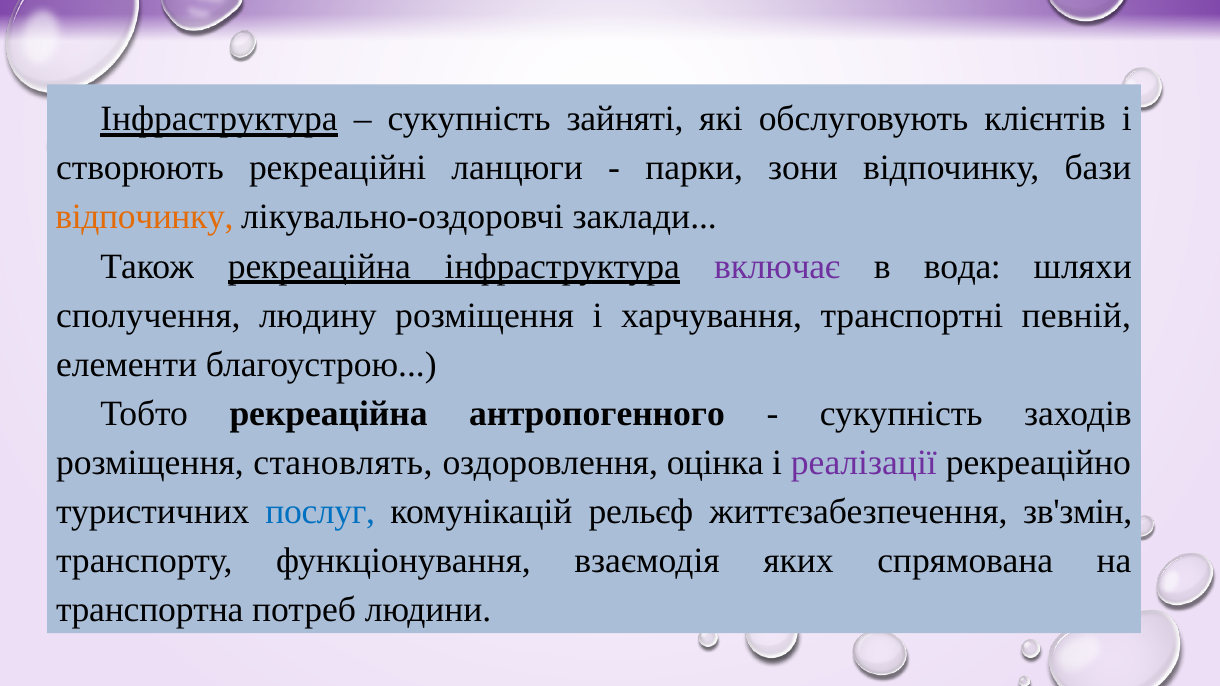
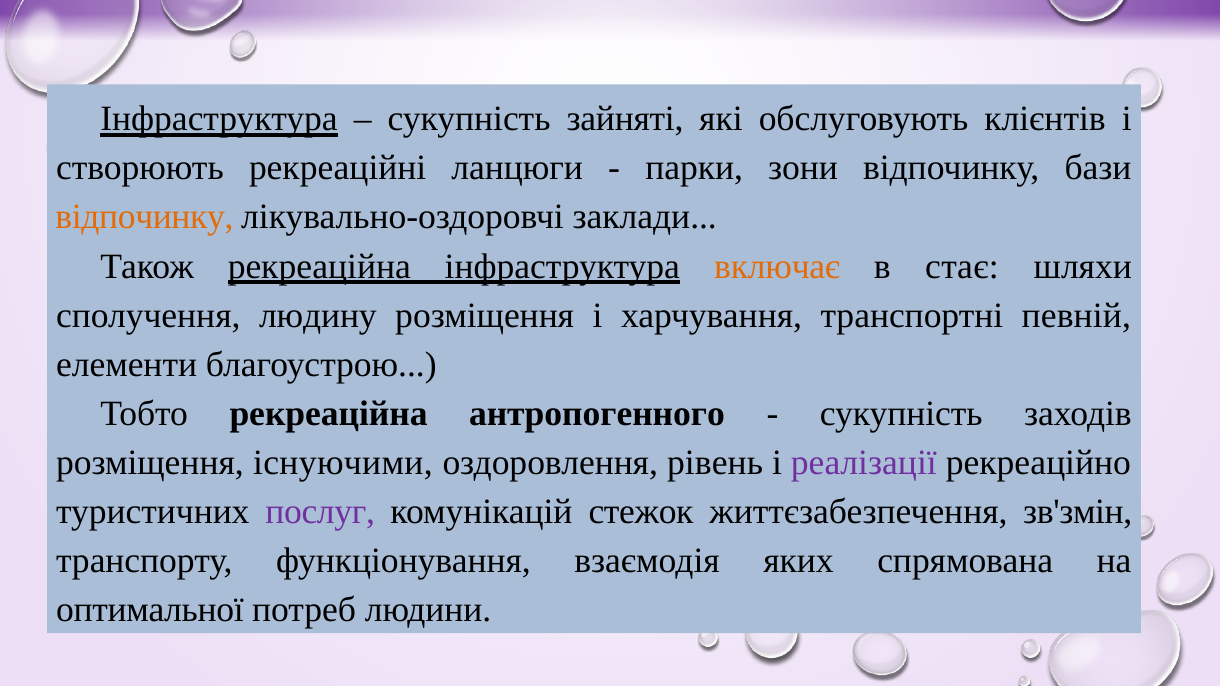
включає colour: purple -> orange
вода: вода -> стає
становлять: становлять -> існуючими
оцінка: оцінка -> рівень
послуг colour: blue -> purple
рельєф: рельєф -> стежок
транспортна: транспортна -> оптимальної
